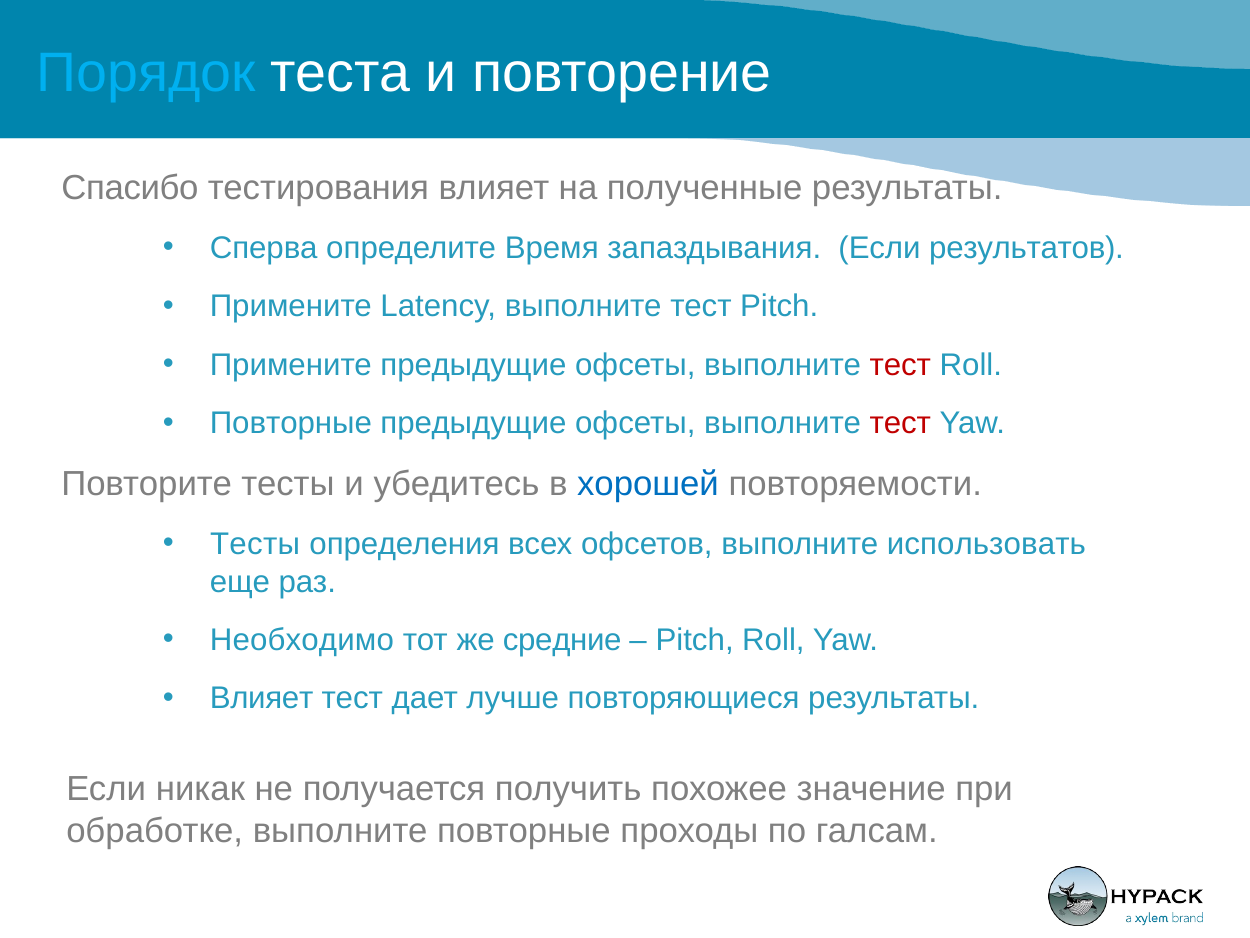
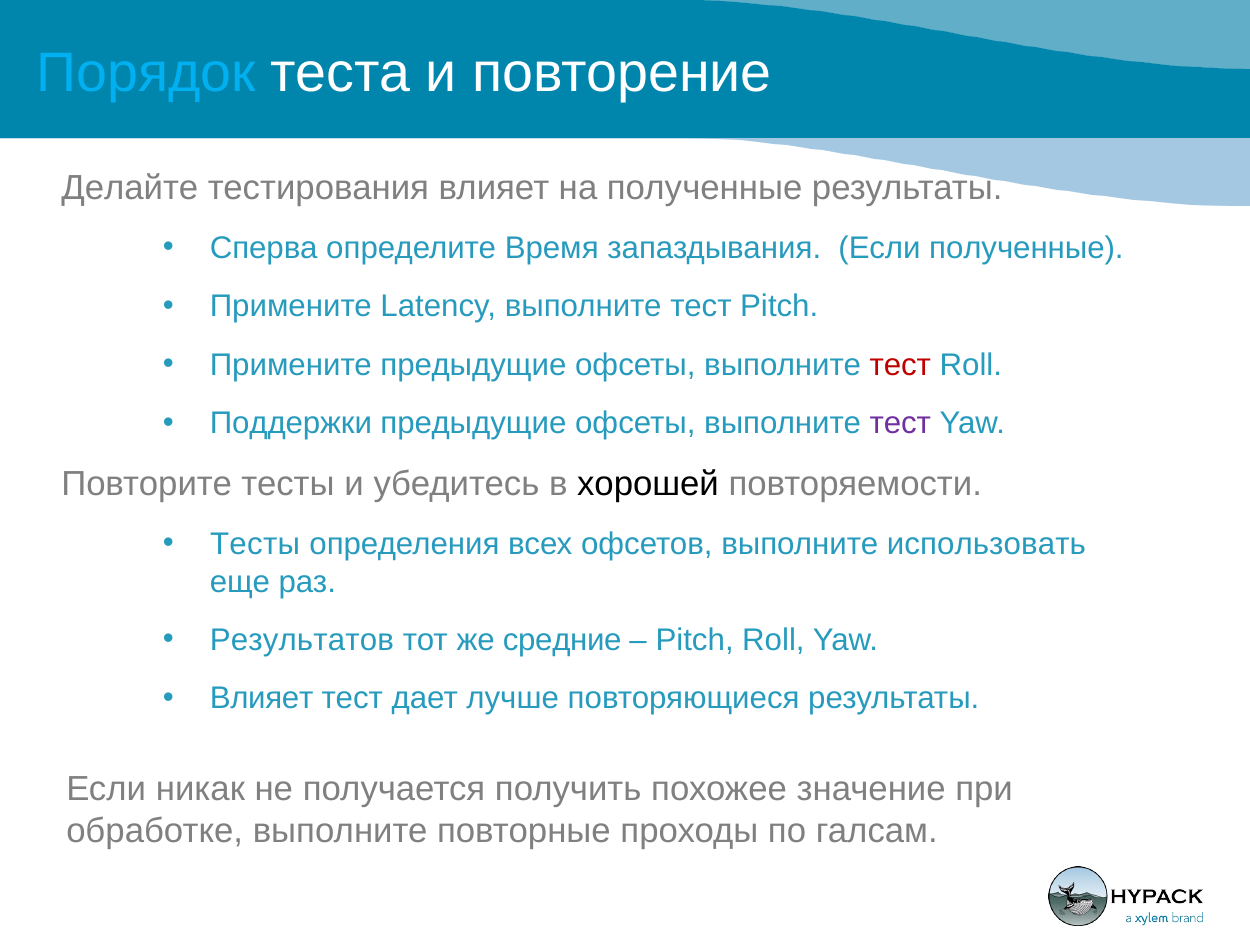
Спасибо: Спасибо -> Делайте
Если результатов: результатов -> полученные
Повторные at (291, 423): Повторные -> Поддержки
тест at (900, 423) colour: red -> purple
хорошей colour: blue -> black
Необходимо: Необходимо -> Результатов
